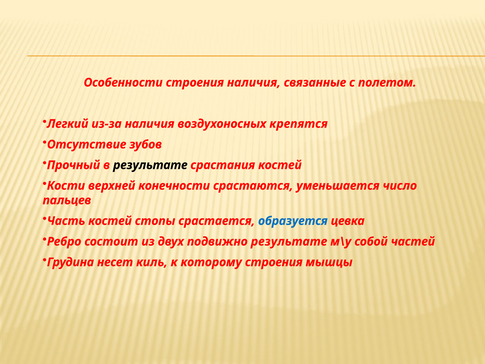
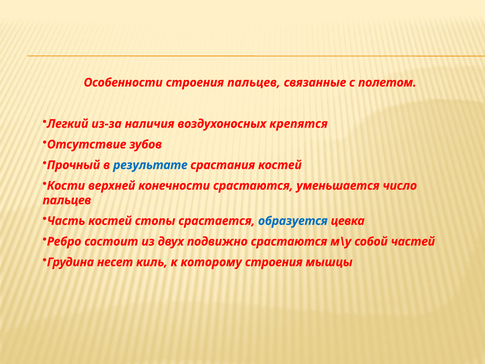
строения наличия: наличия -> пальцев
результате at (150, 165) colour: black -> blue
подвижно результате: результате -> срастаются
